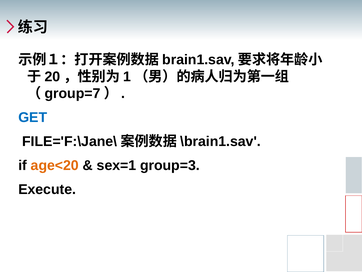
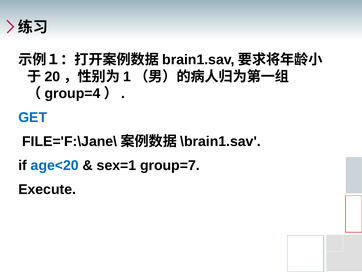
group=7: group=7 -> group=4
age<20 colour: orange -> blue
group=3: group=3 -> group=7
